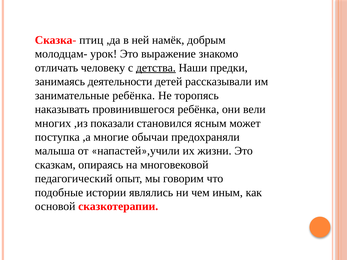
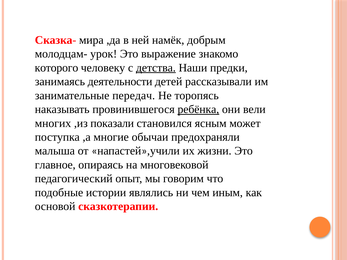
птиц: птиц -> мира
отличать: отличать -> которого
занимательные ребёнка: ребёнка -> передач
ребёнка at (198, 109) underline: none -> present
сказкам: сказкам -> главное
